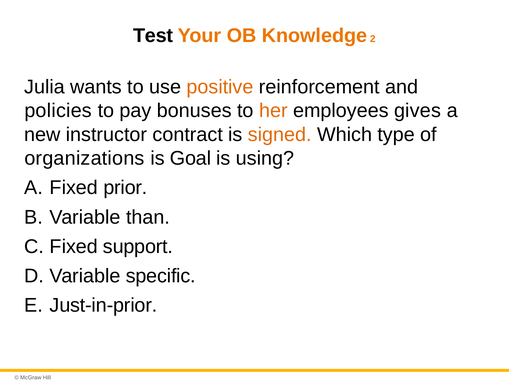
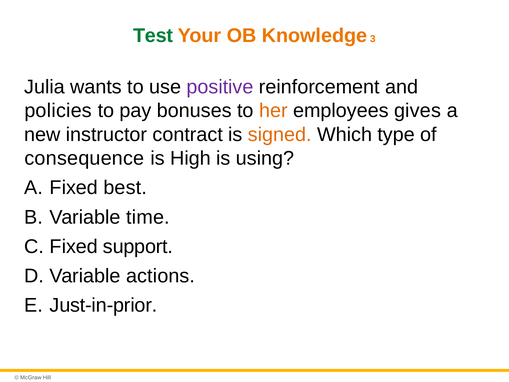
Test colour: black -> green
2: 2 -> 3
positive colour: orange -> purple
organizations: organizations -> consequence
Goal: Goal -> High
prior: prior -> best
than: than -> time
specific: specific -> actions
